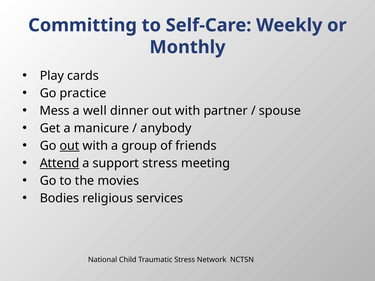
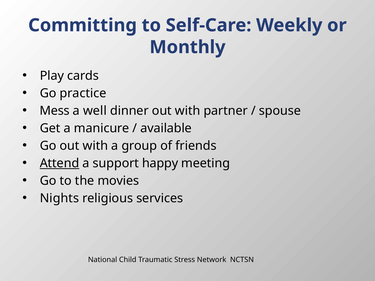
anybody: anybody -> available
out at (70, 146) underline: present -> none
support stress: stress -> happy
Bodies: Bodies -> Nights
